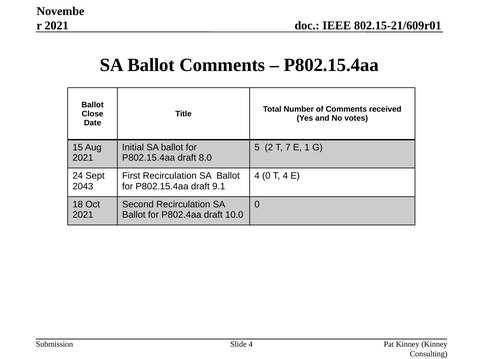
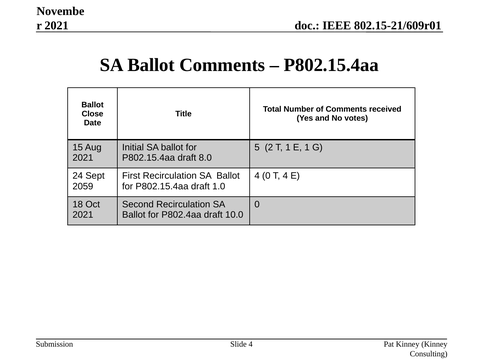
T 7: 7 -> 1
2043: 2043 -> 2059
9.1: 9.1 -> 1.0
